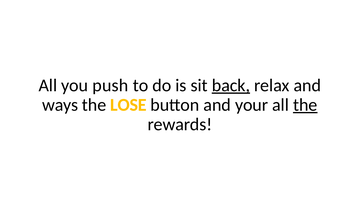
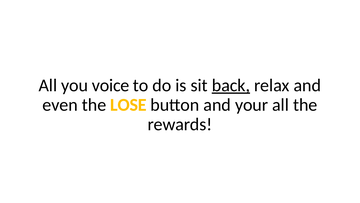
push: push -> voice
ways: ways -> even
the at (305, 105) underline: present -> none
